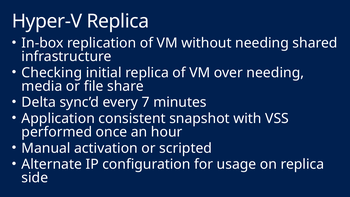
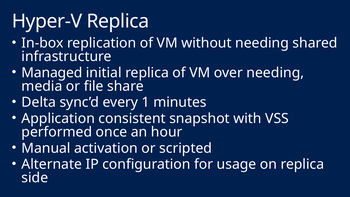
Checking: Checking -> Managed
7: 7 -> 1
